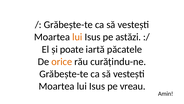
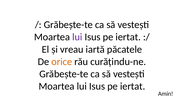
lui at (77, 37) colour: orange -> purple
astăzi at (128, 37): astăzi -> iertat
poate: poate -> vreau
vreau at (133, 86): vreau -> iertat
